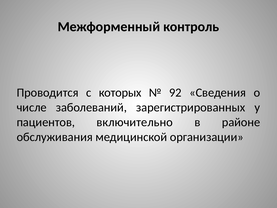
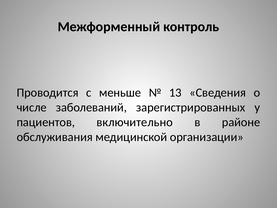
которых: которых -> меньше
92: 92 -> 13
